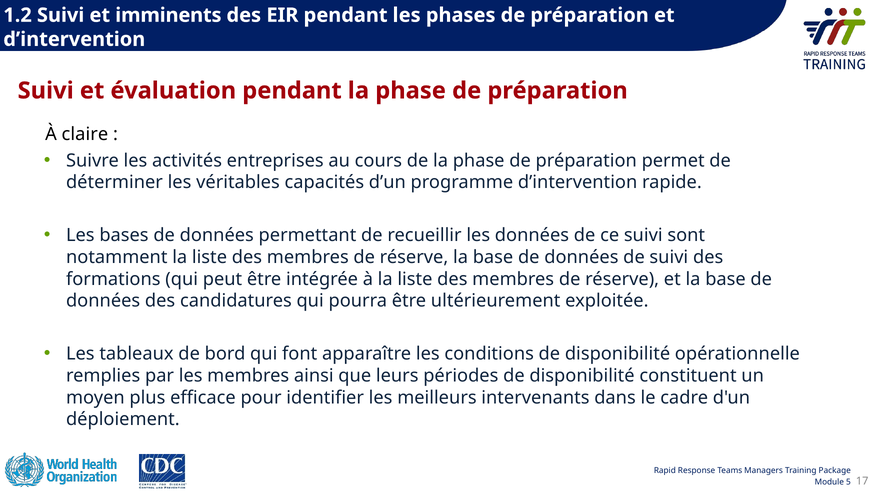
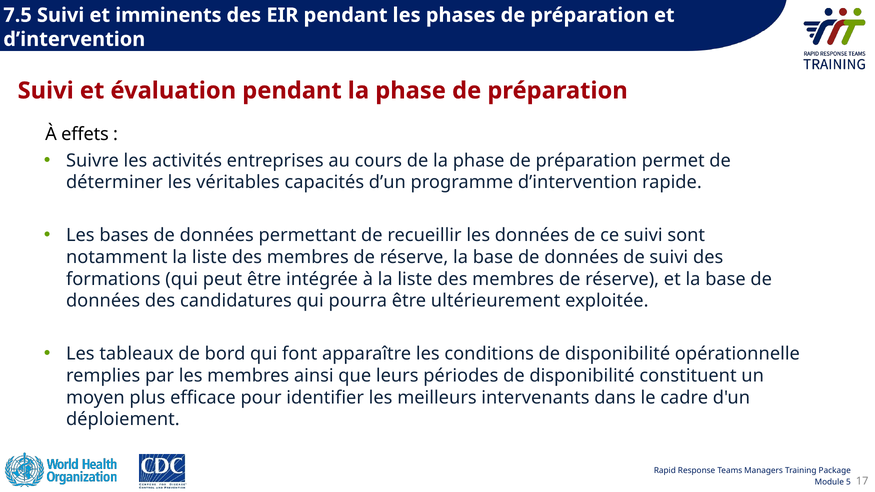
1.2: 1.2 -> 7.5
claire: claire -> effets
